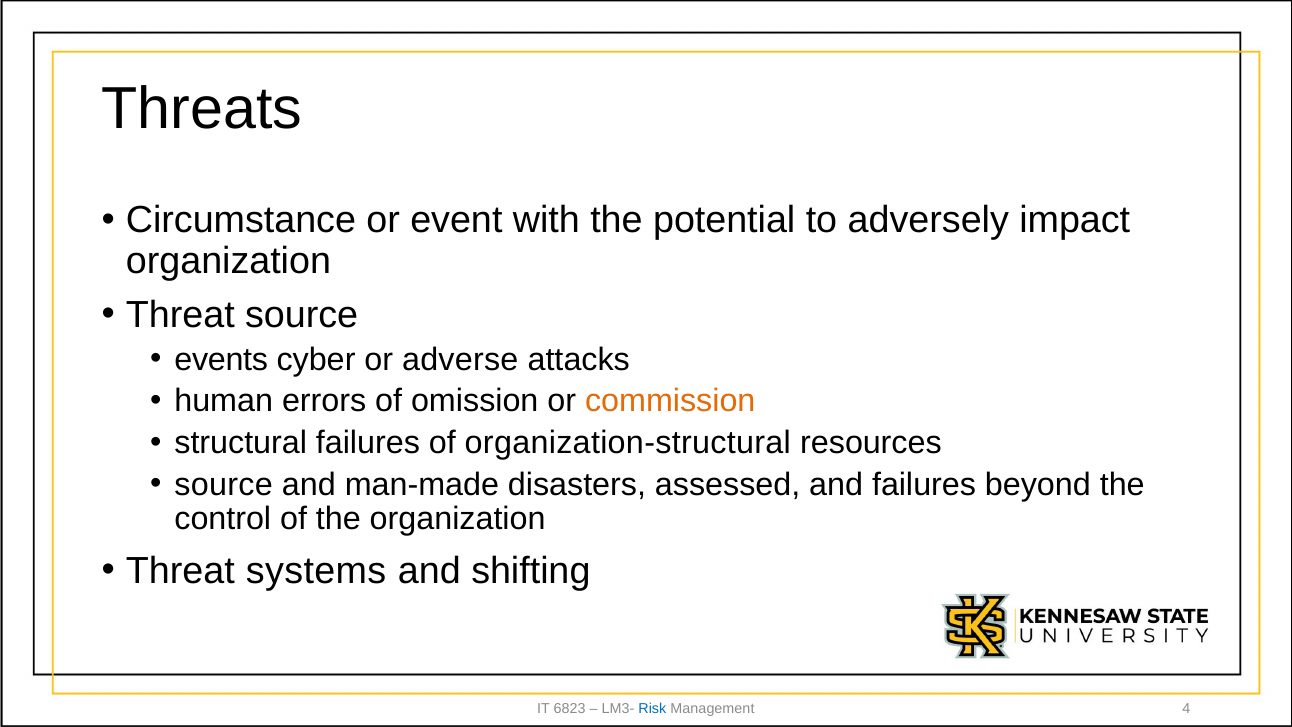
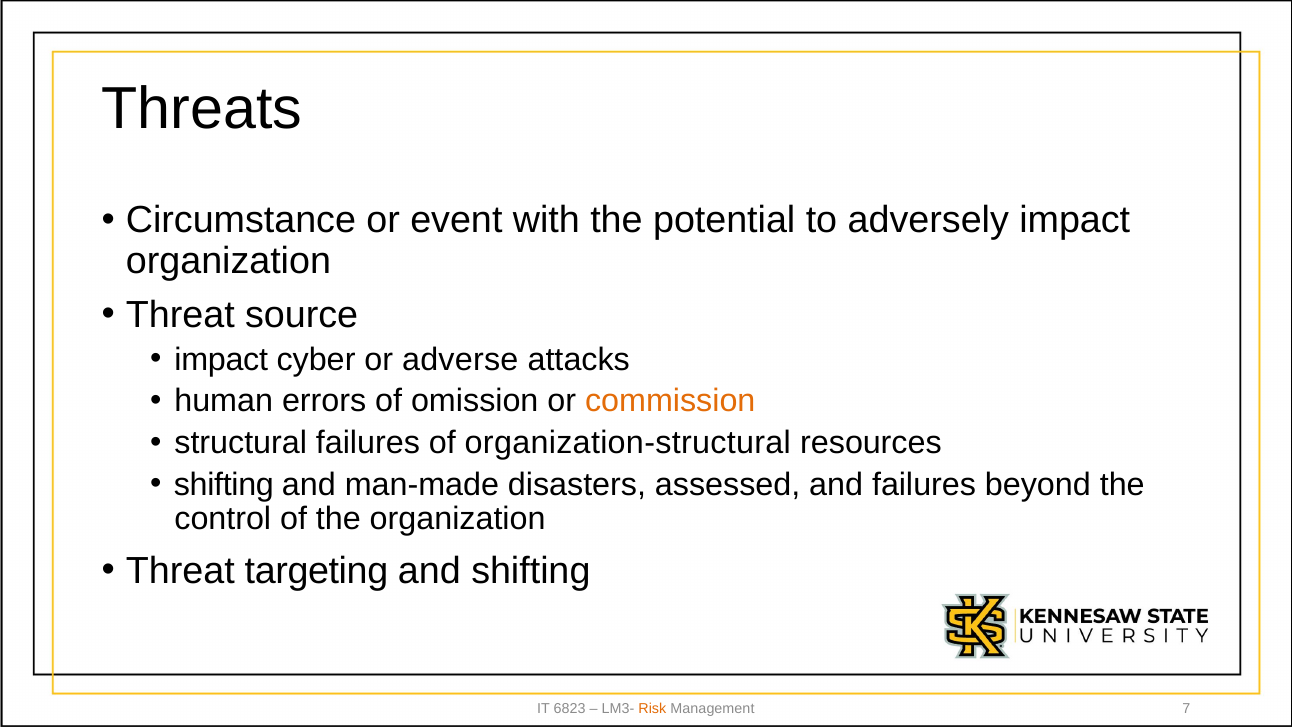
events at (221, 359): events -> impact
source at (224, 484): source -> shifting
systems: systems -> targeting
Risk colour: blue -> orange
4: 4 -> 7
